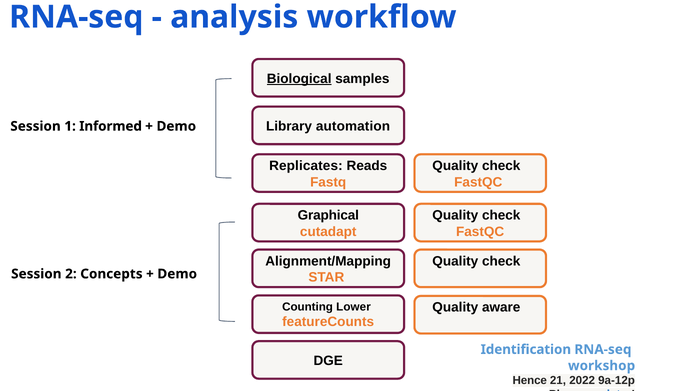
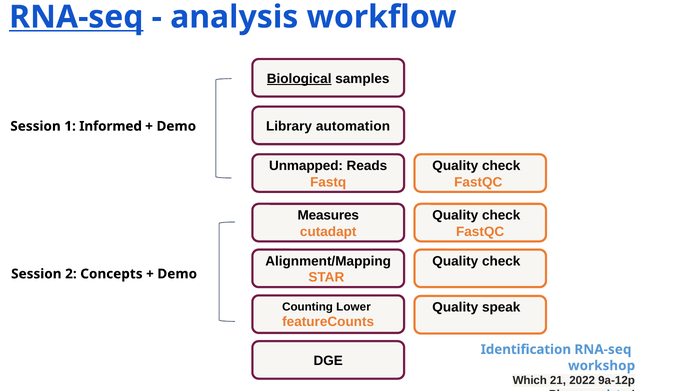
RNA-seq at (76, 17) underline: none -> present
Replicates: Replicates -> Unmapped
Graphical: Graphical -> Measures
aware: aware -> speak
Hence: Hence -> Which
